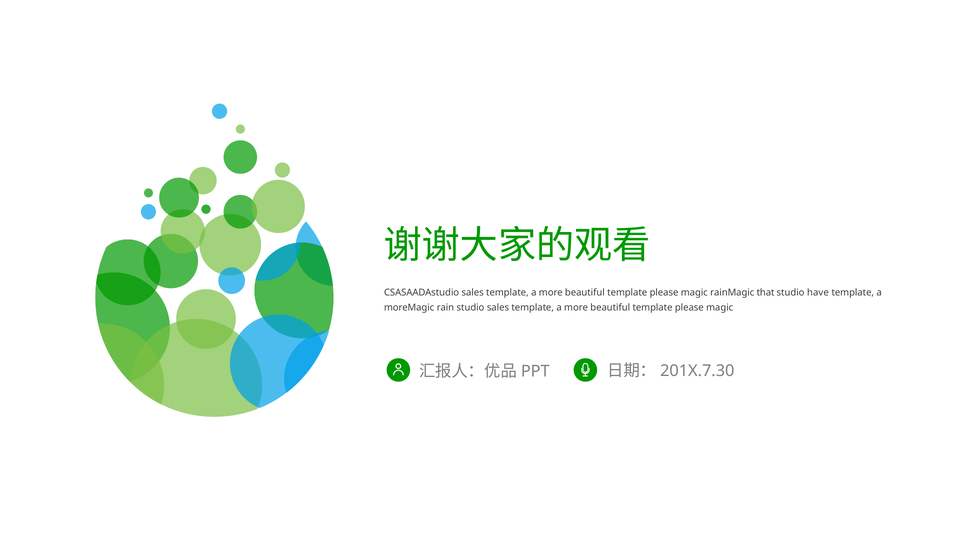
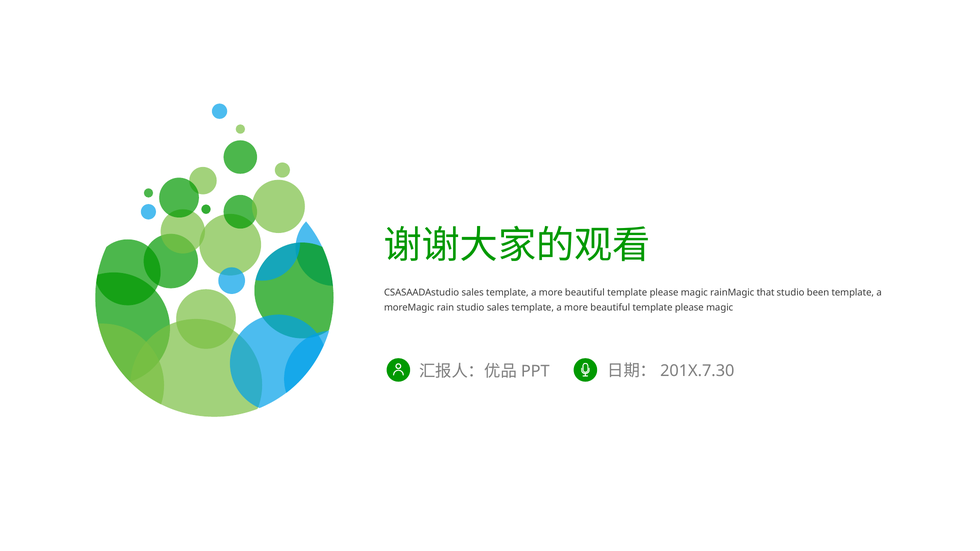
have: have -> been
